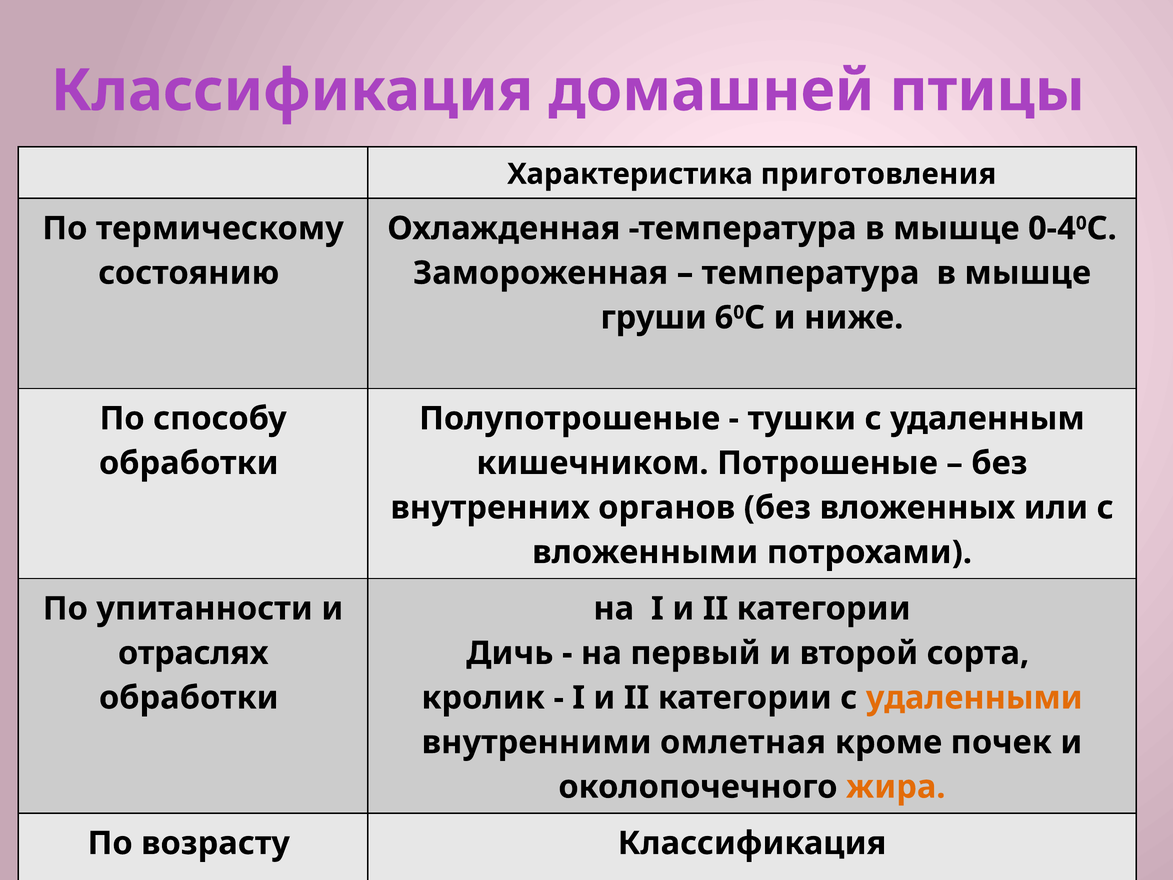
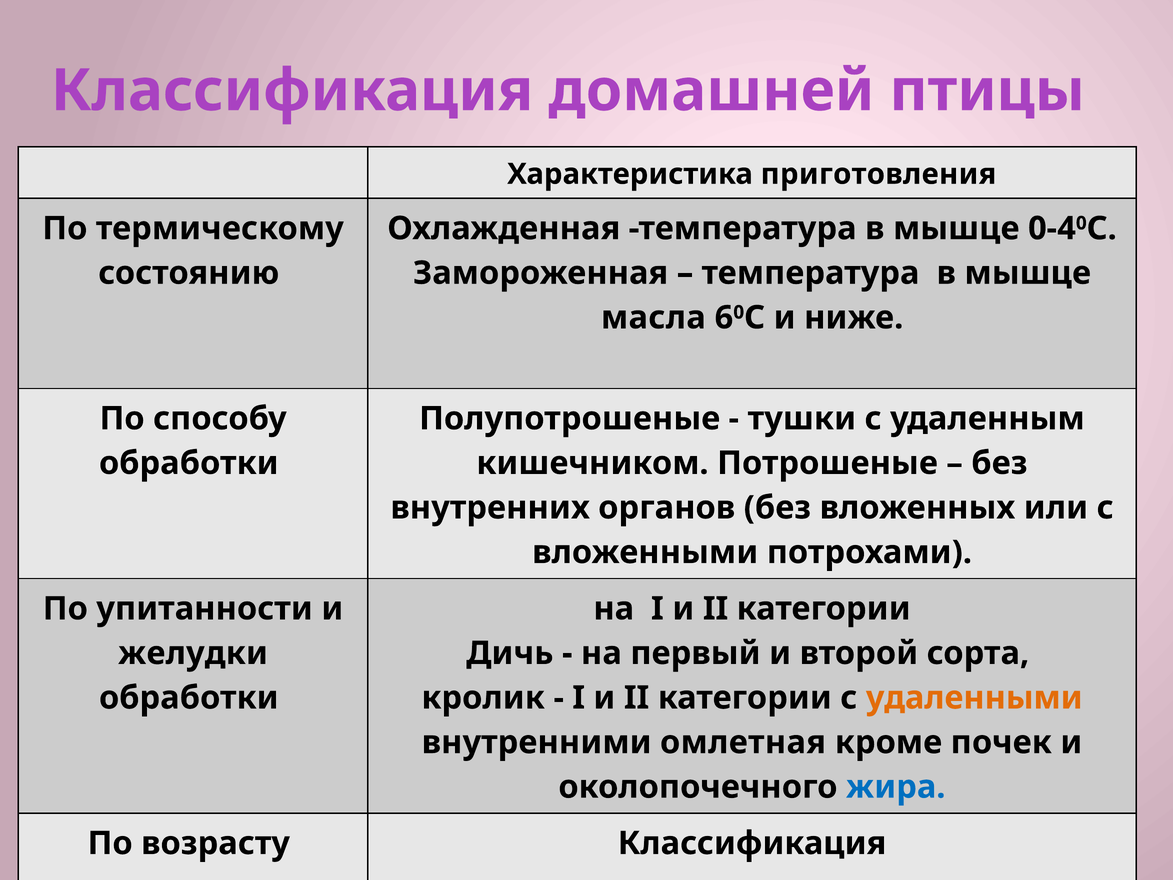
груши: груши -> масла
отраслях: отраслях -> желудки
жира colour: orange -> blue
